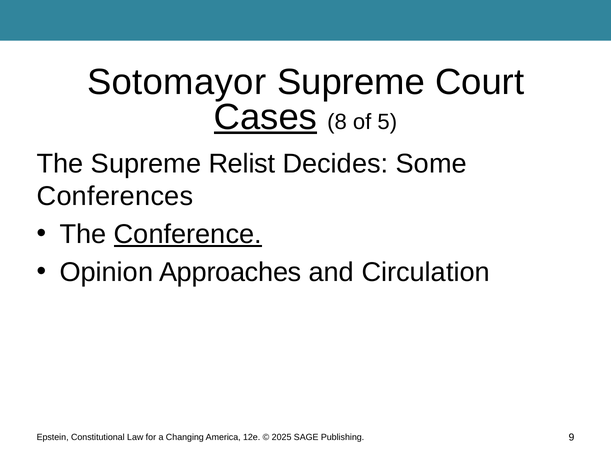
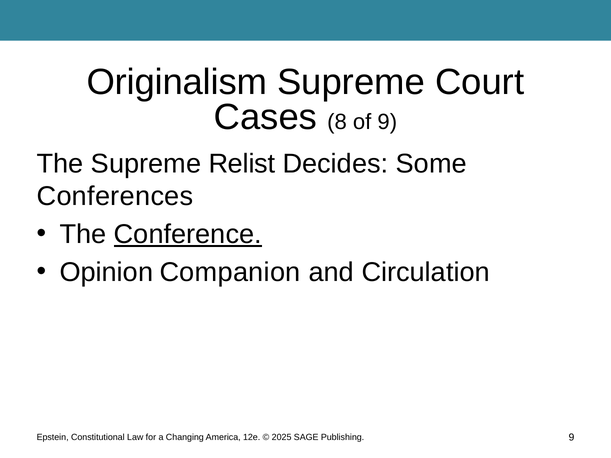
Sotomayor: Sotomayor -> Originalism
Cases underline: present -> none
of 5: 5 -> 9
Approaches: Approaches -> Companion
